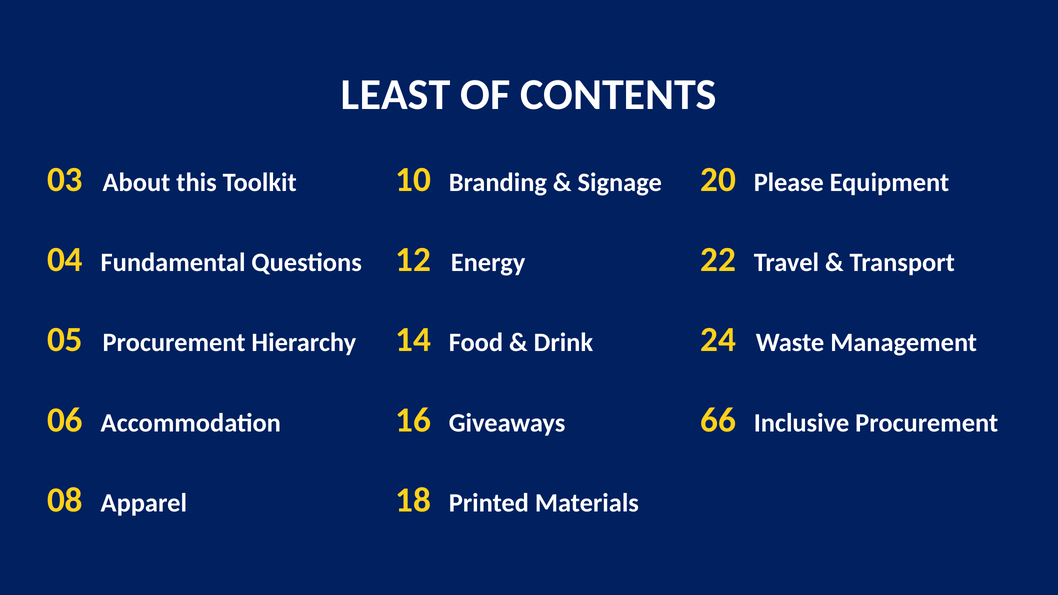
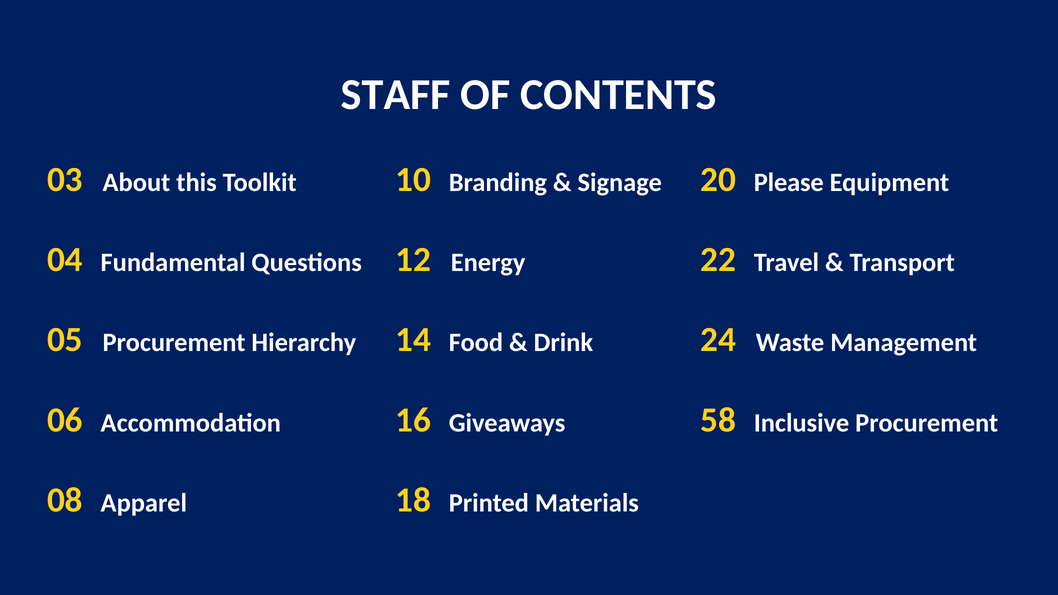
LEAST: LEAST -> STAFF
66: 66 -> 58
